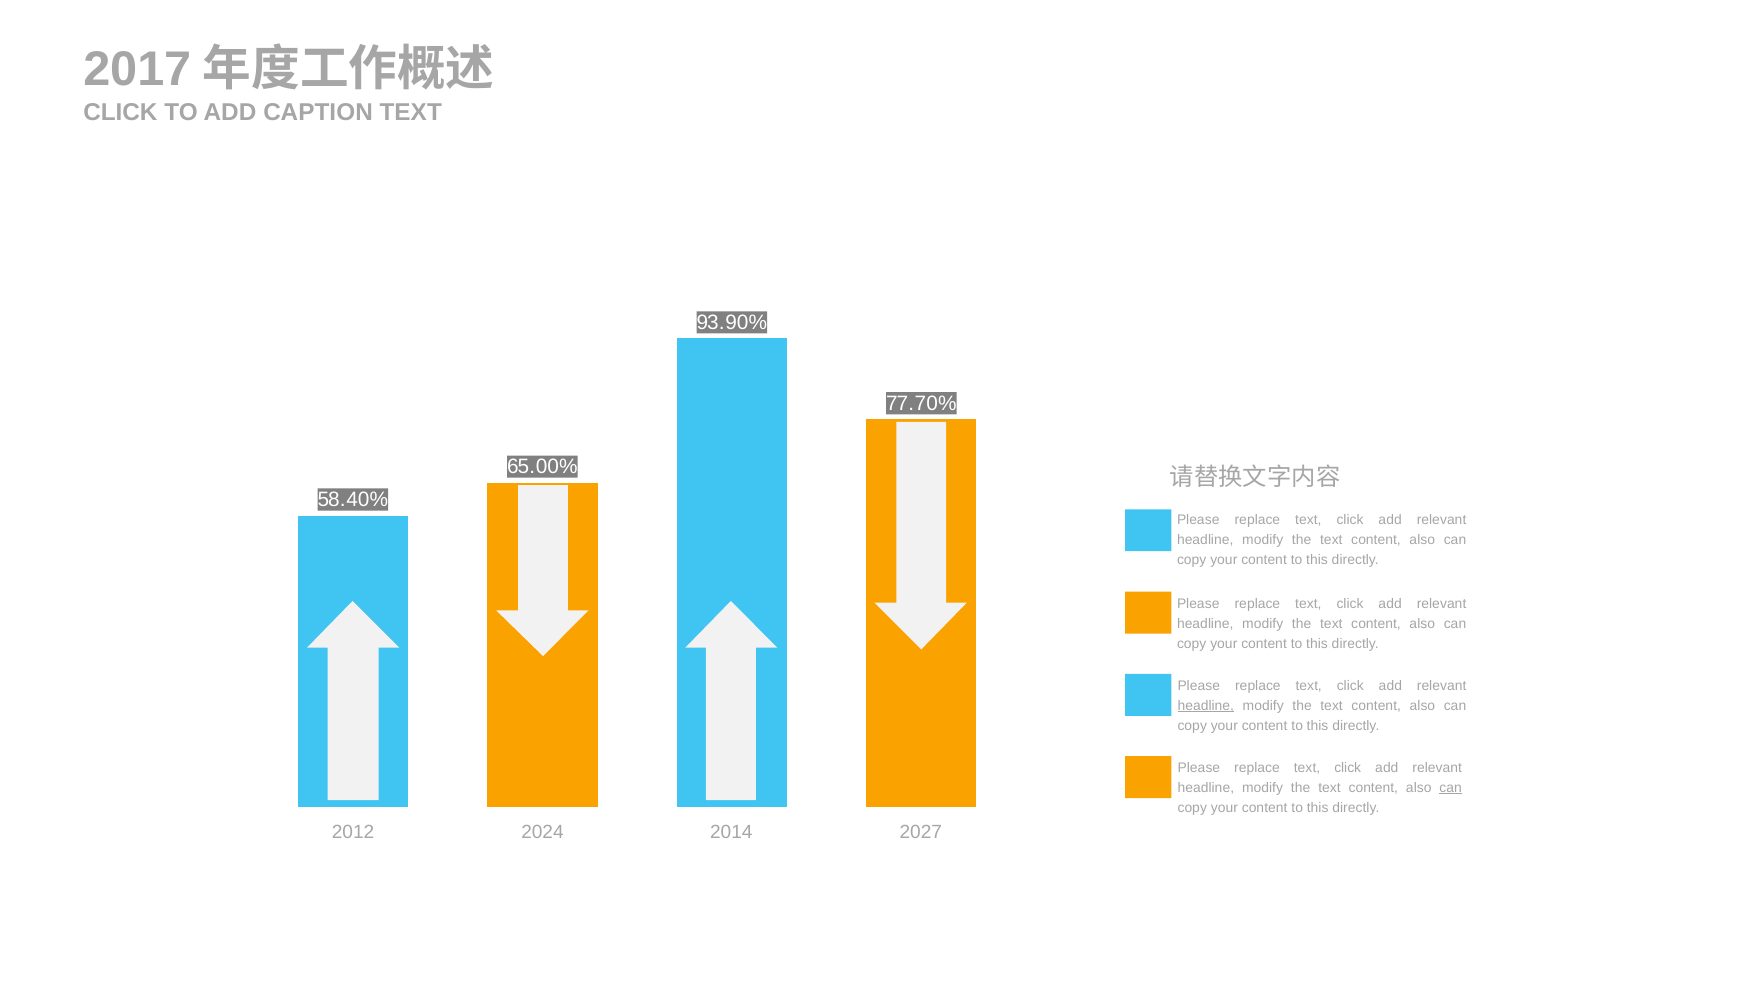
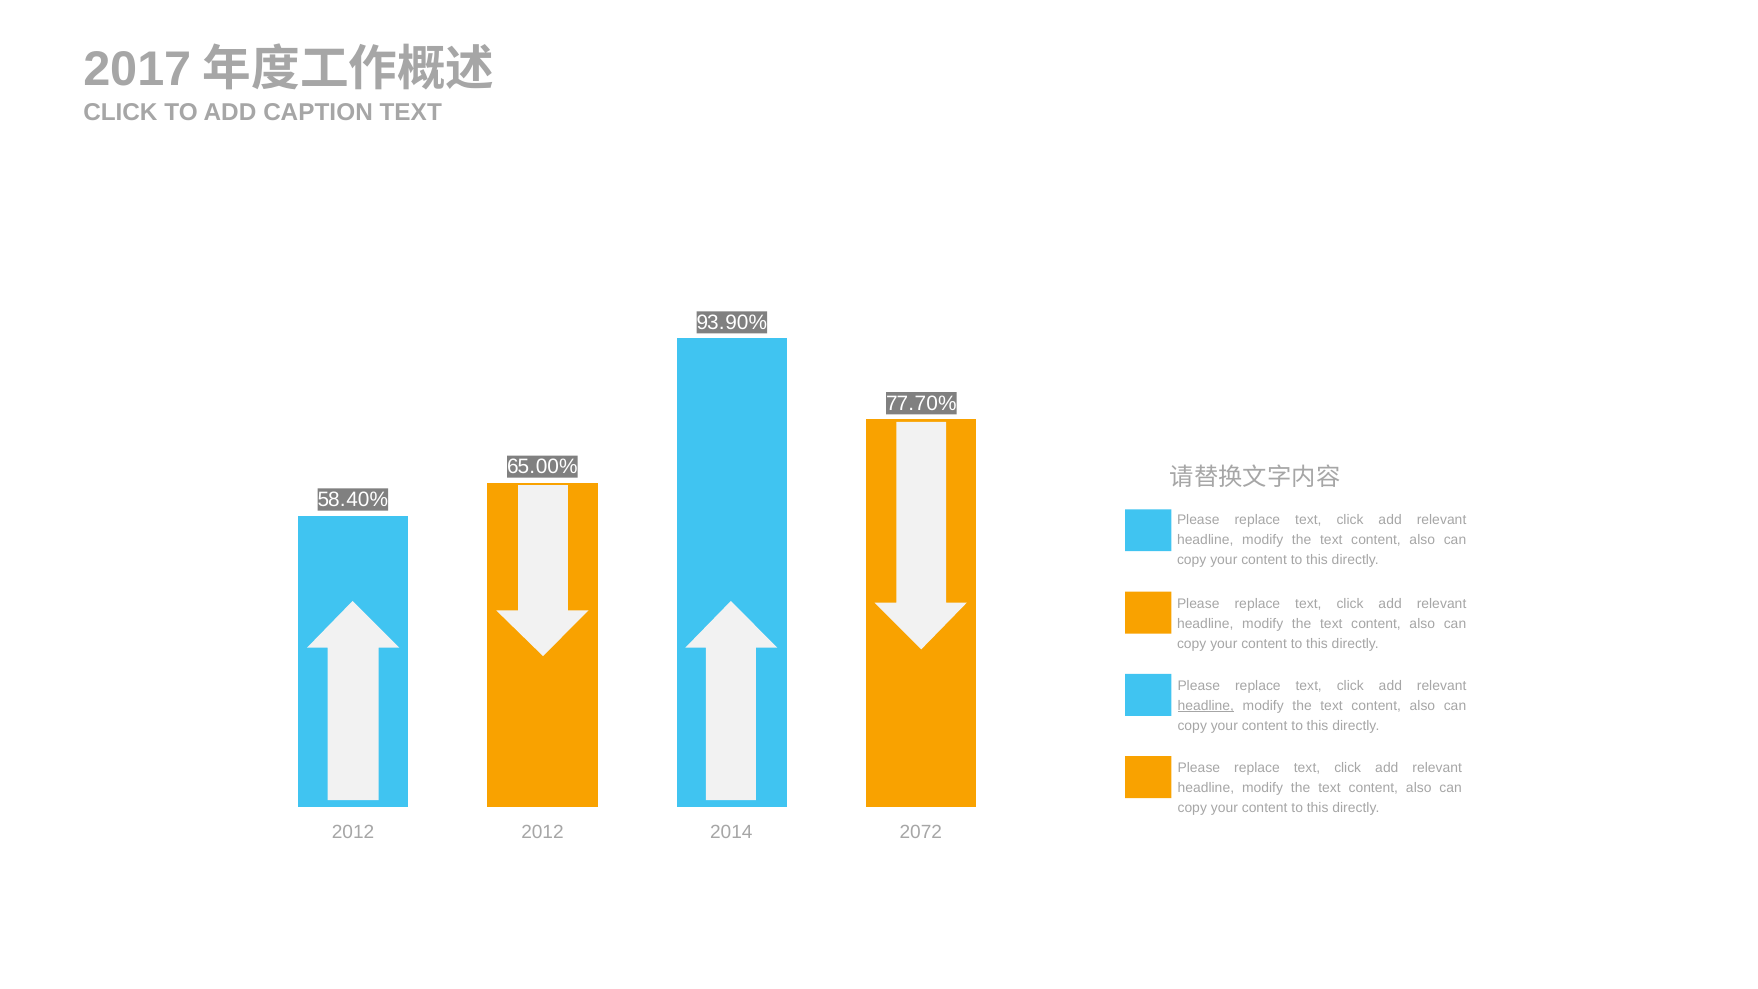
can at (1451, 787) underline: present -> none
2024 at (542, 832): 2024 -> 2012
2027: 2027 -> 2072
